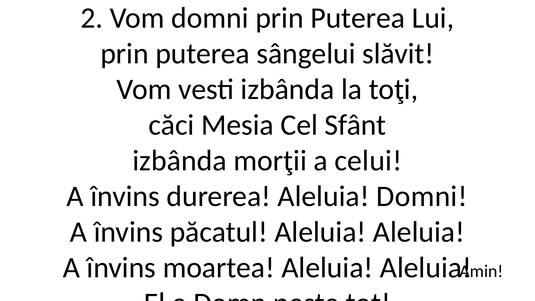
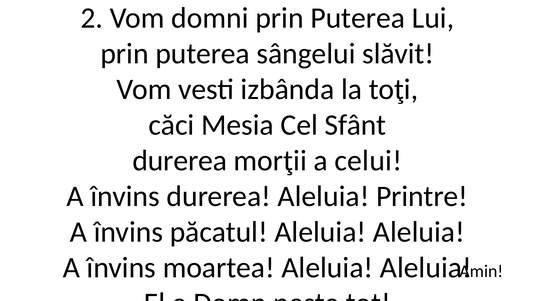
izbânda at (180, 161): izbânda -> durerea
Aleluia Domni: Domni -> Printre
